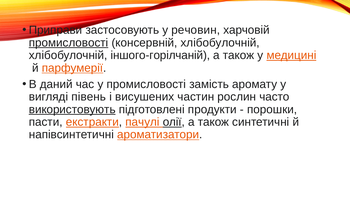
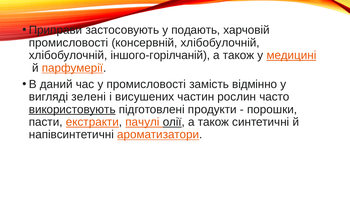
речовин: речовин -> подають
промисловості at (69, 43) underline: present -> none
аромату: аромату -> відмінно
півень: півень -> зелені
